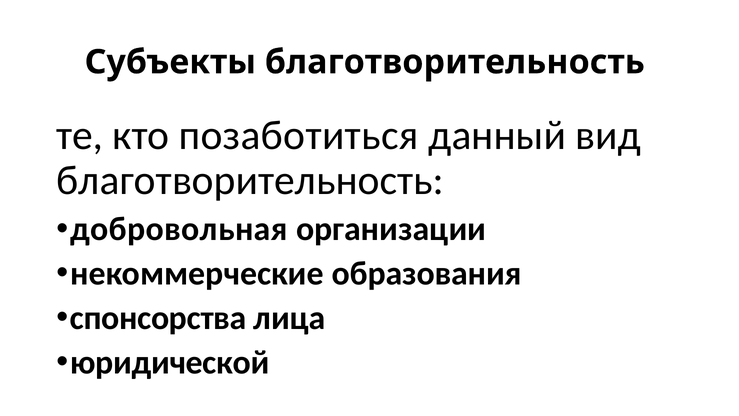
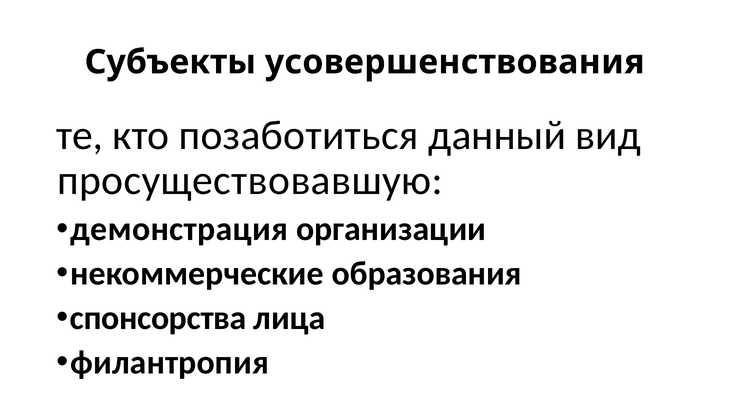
Субъекты благотворительность: благотворительность -> усовершенствования
благотворительность at (250, 181): благотворительность -> просуществовавшую
добровольная: добровольная -> демонстрация
юридической: юридической -> филантропия
